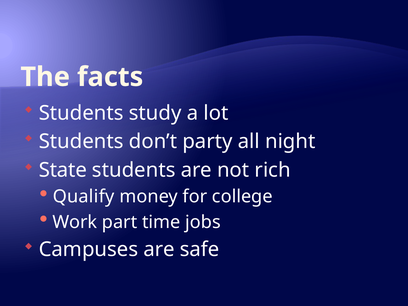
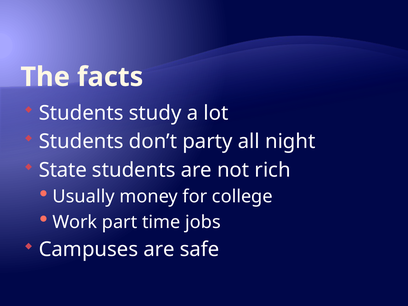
Qualify: Qualify -> Usually
